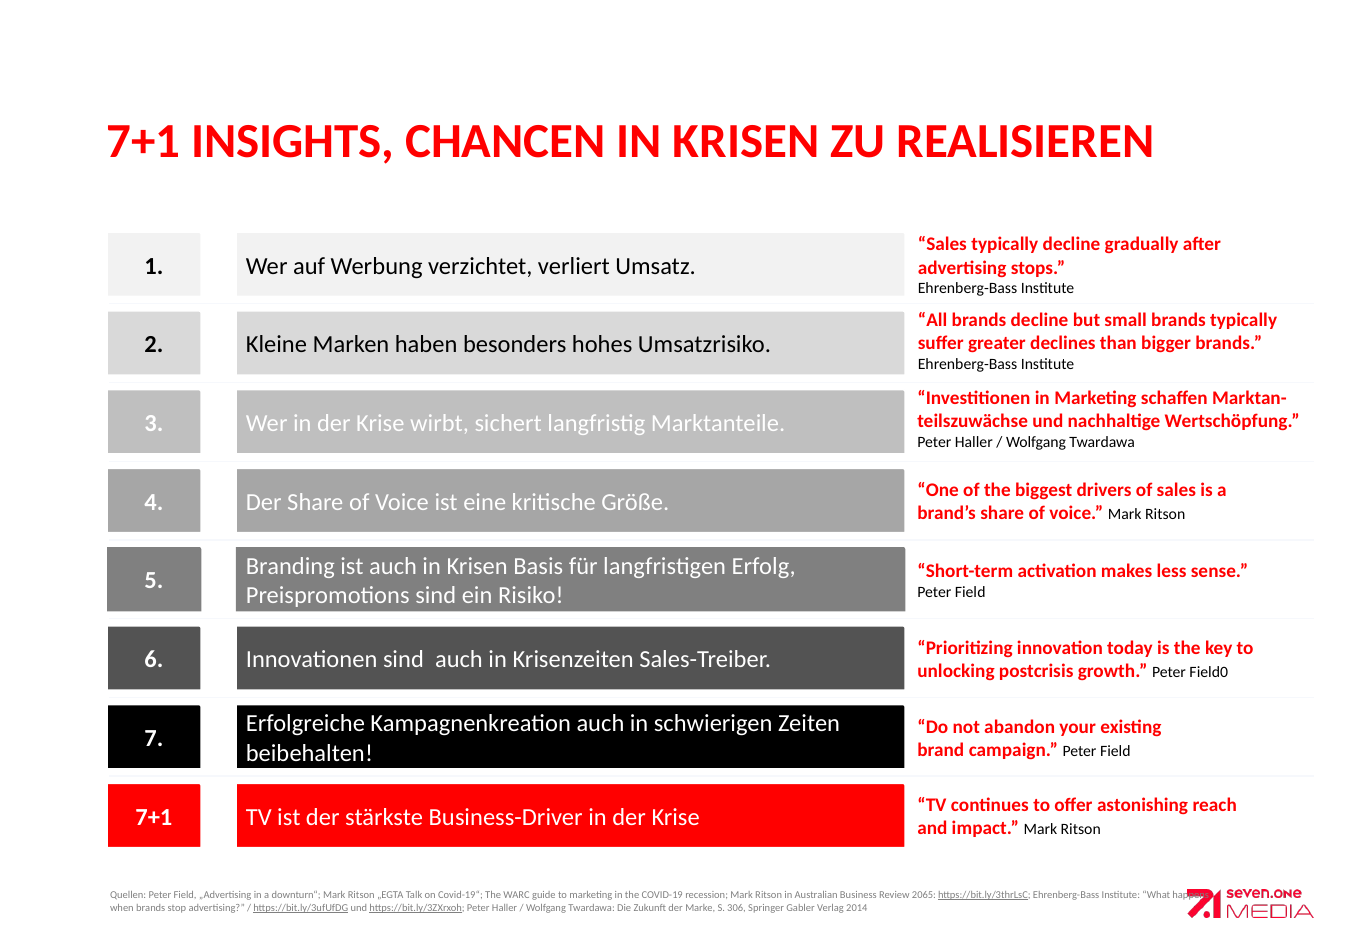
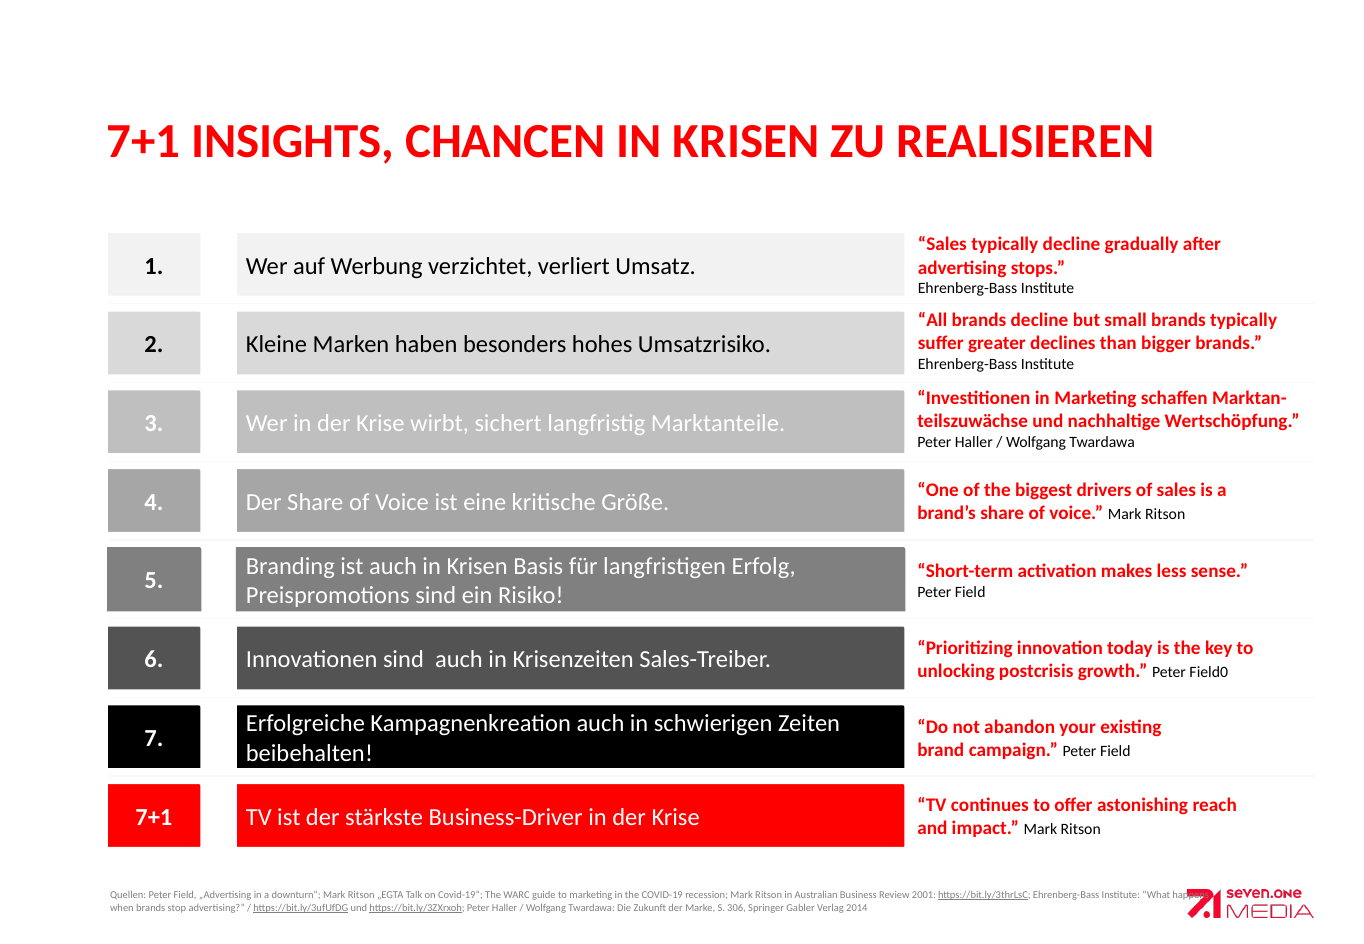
2065: 2065 -> 2001
